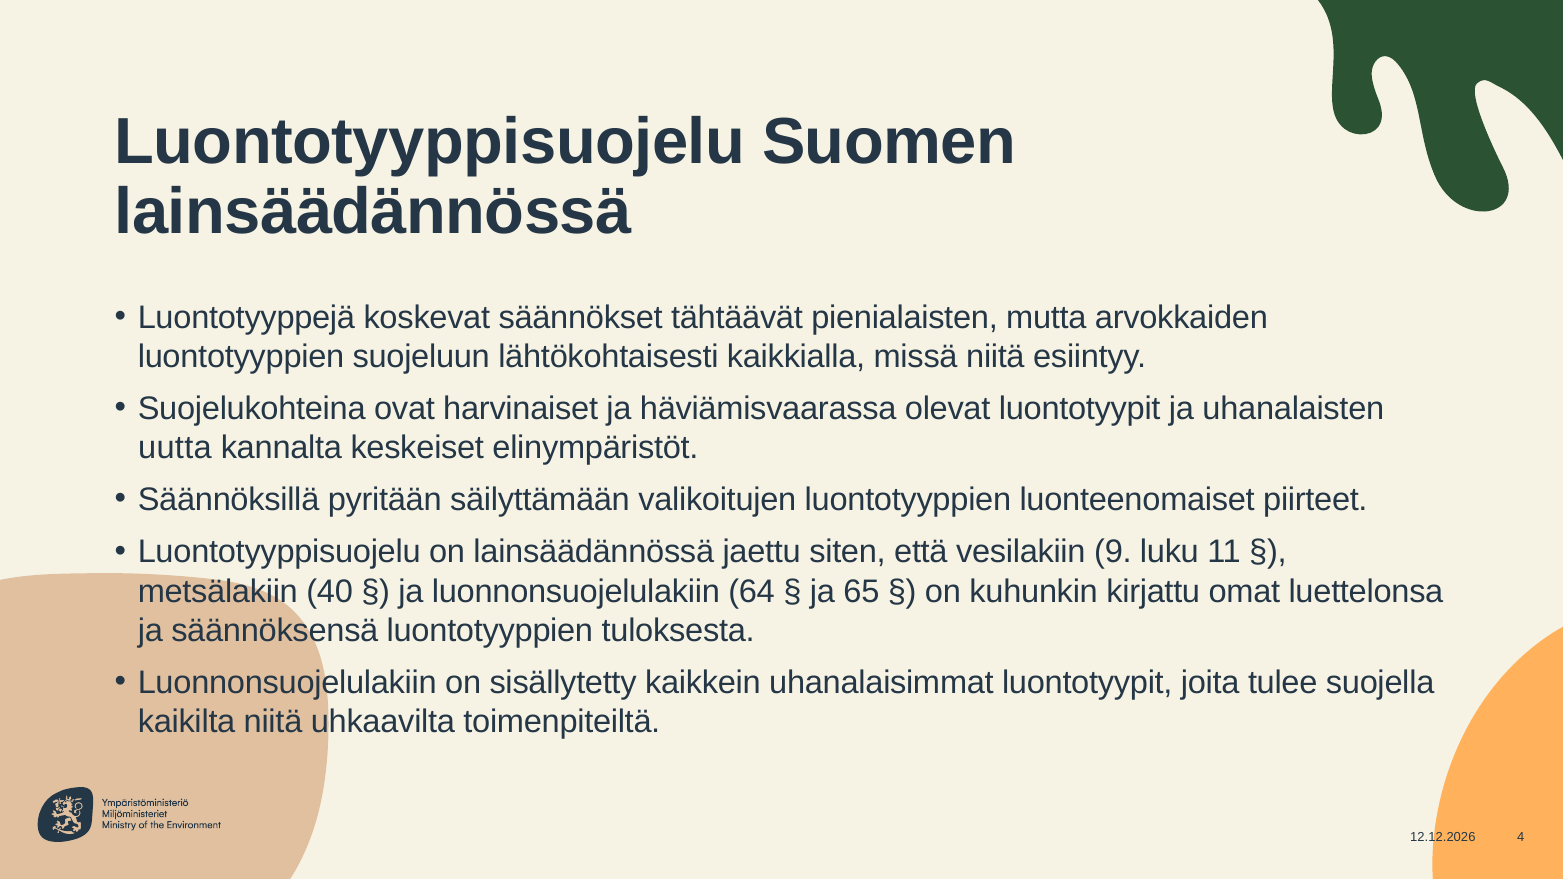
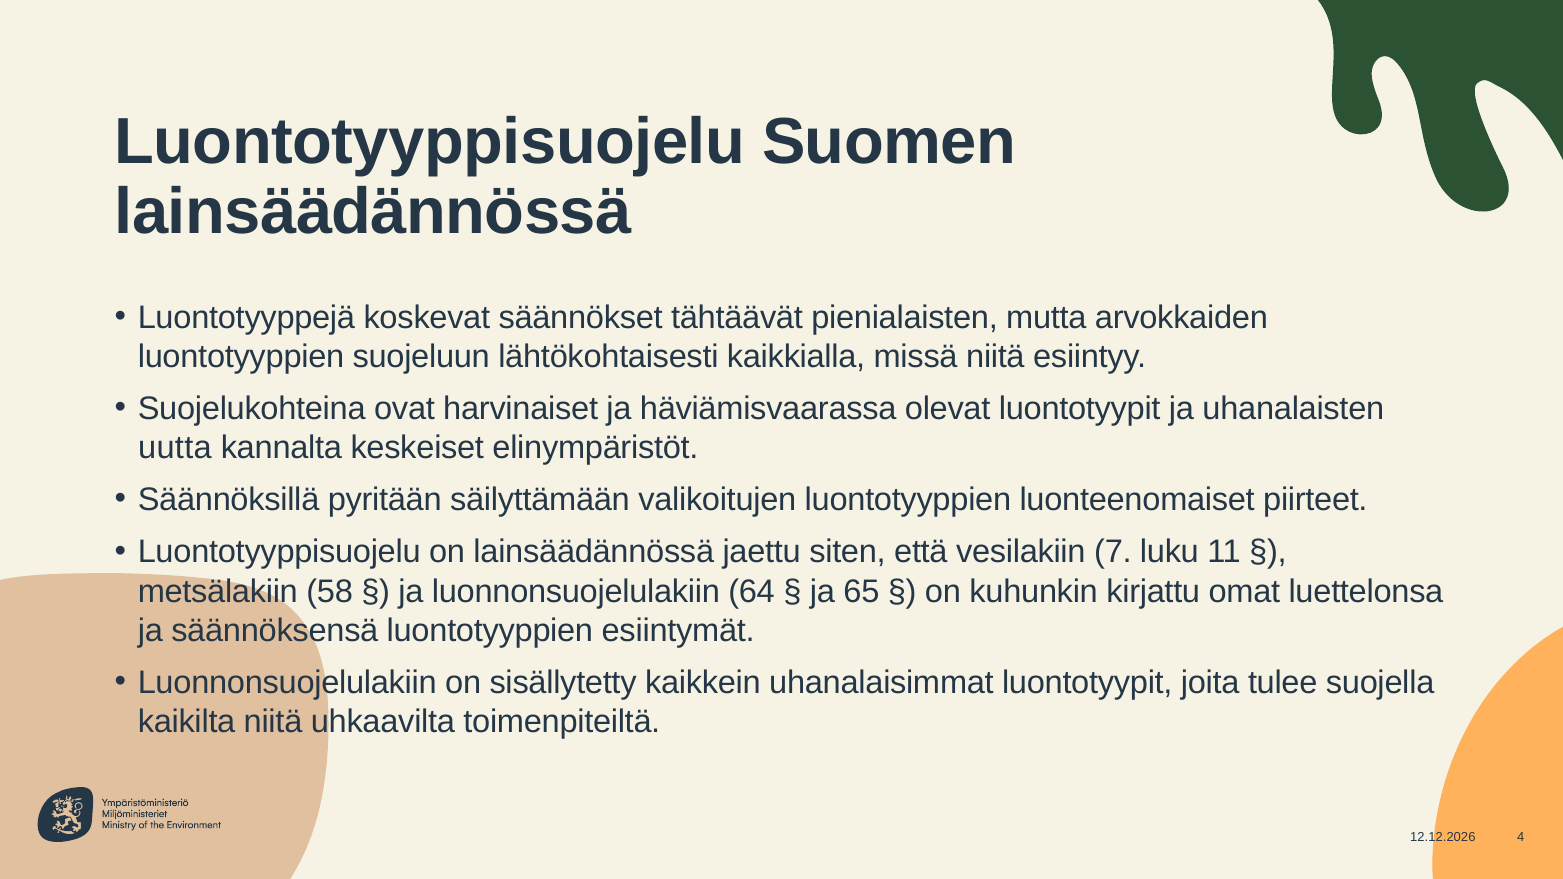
9: 9 -> 7
40: 40 -> 58
tuloksesta: tuloksesta -> esiintymät
